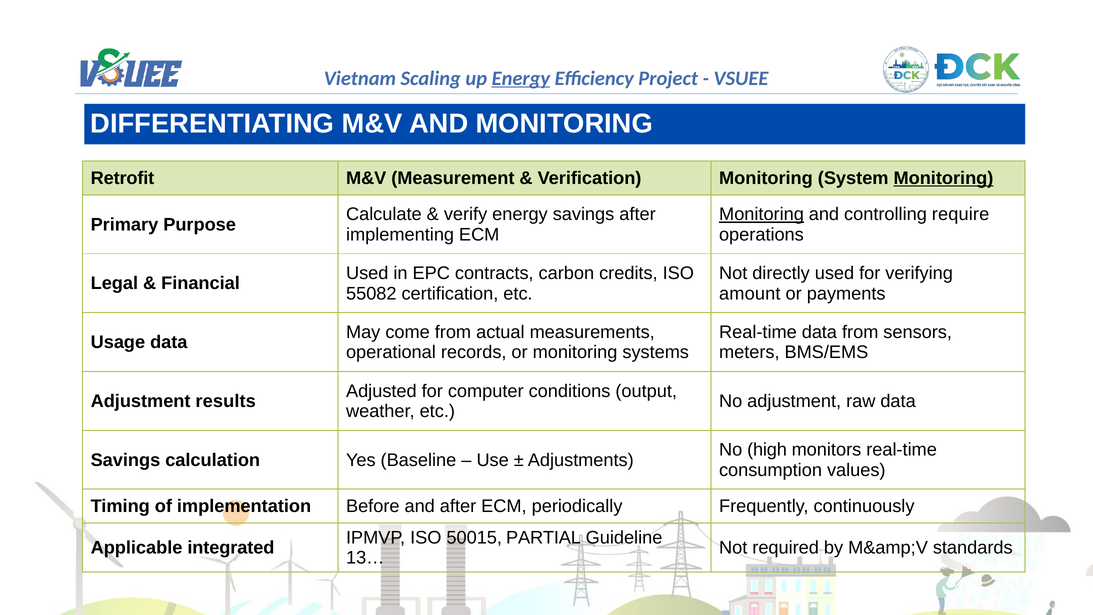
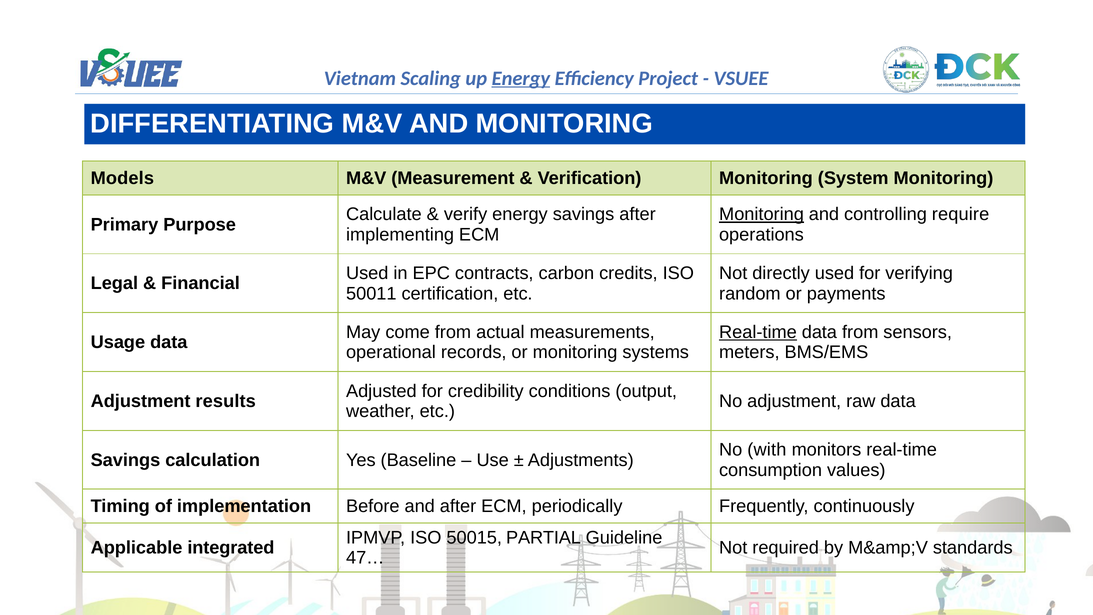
Retrofit: Retrofit -> Models
Monitoring at (943, 178) underline: present -> none
55082: 55082 -> 50011
amount: amount -> random
Real-time at (758, 332) underline: none -> present
computer: computer -> credibility
high: high -> with
13…: 13… -> 47…
